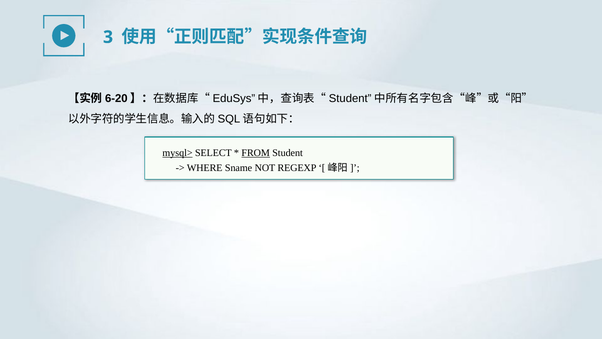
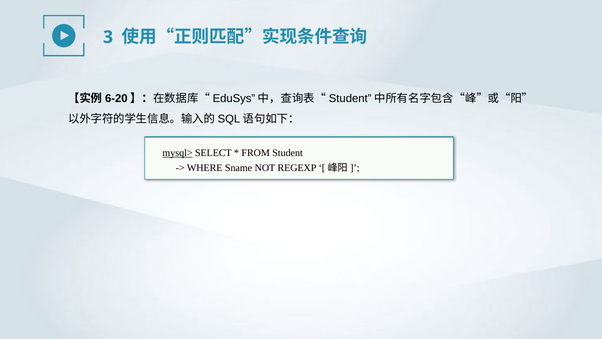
FROM underline: present -> none
